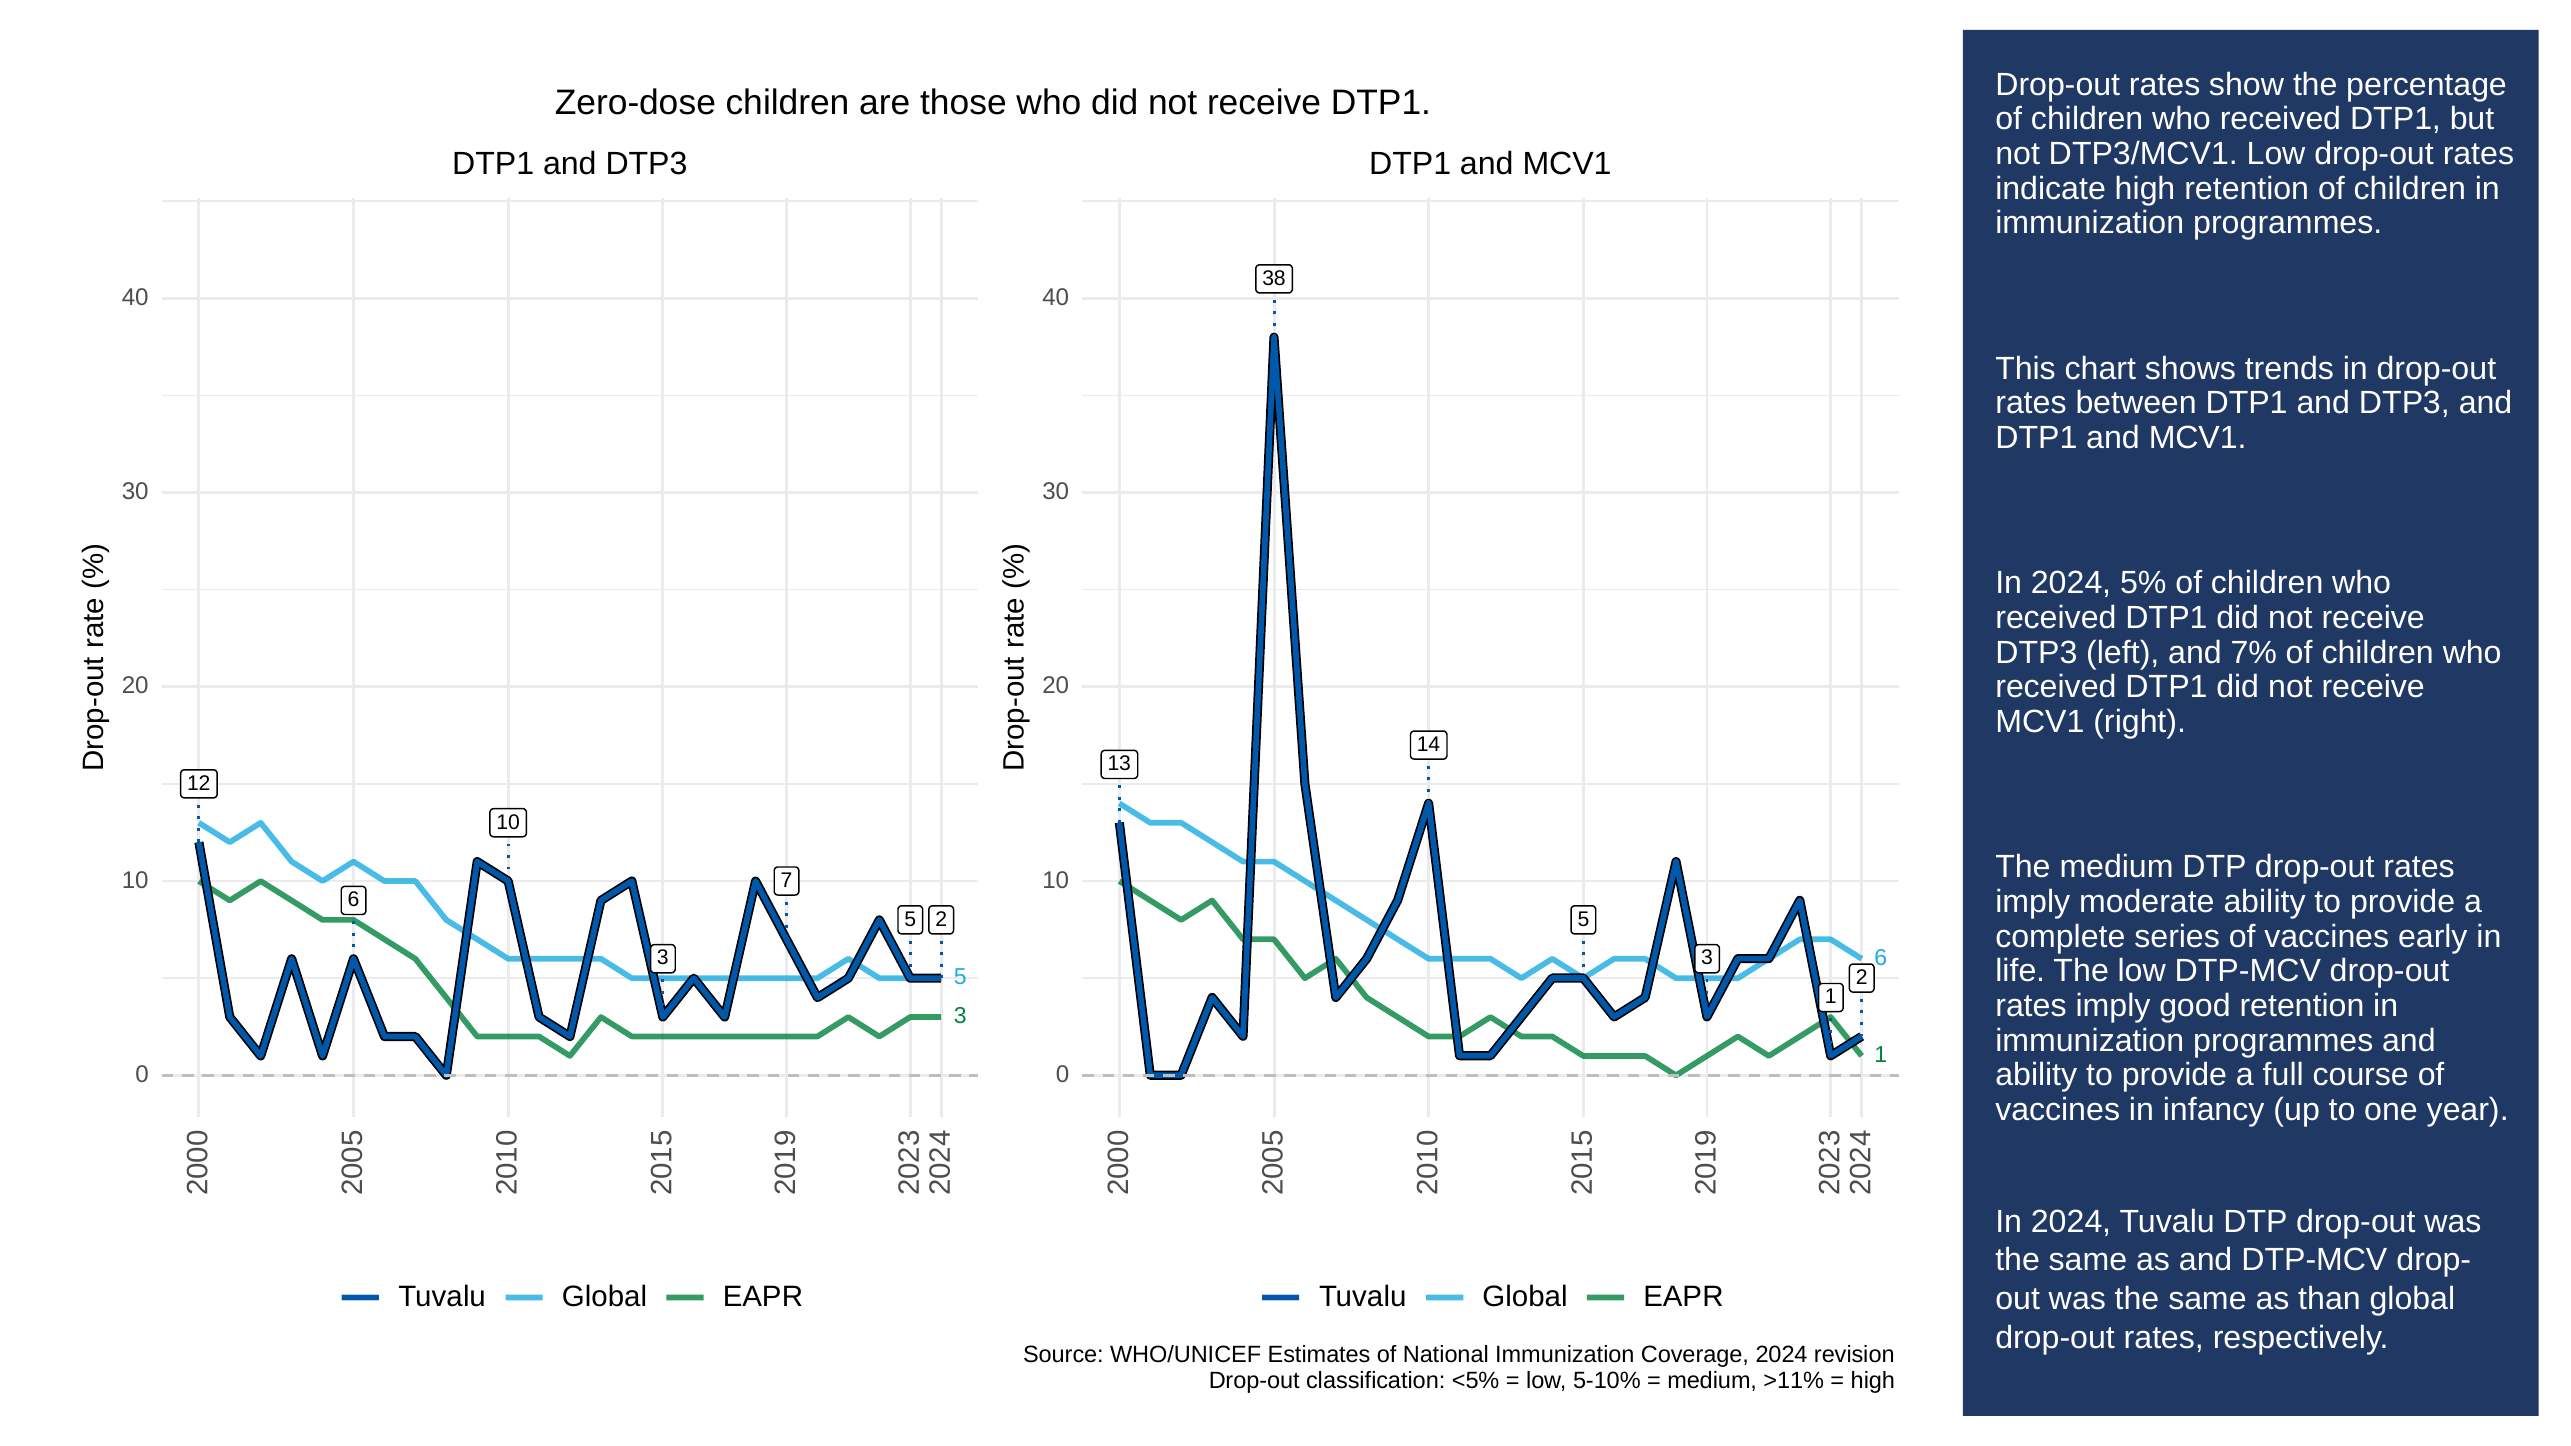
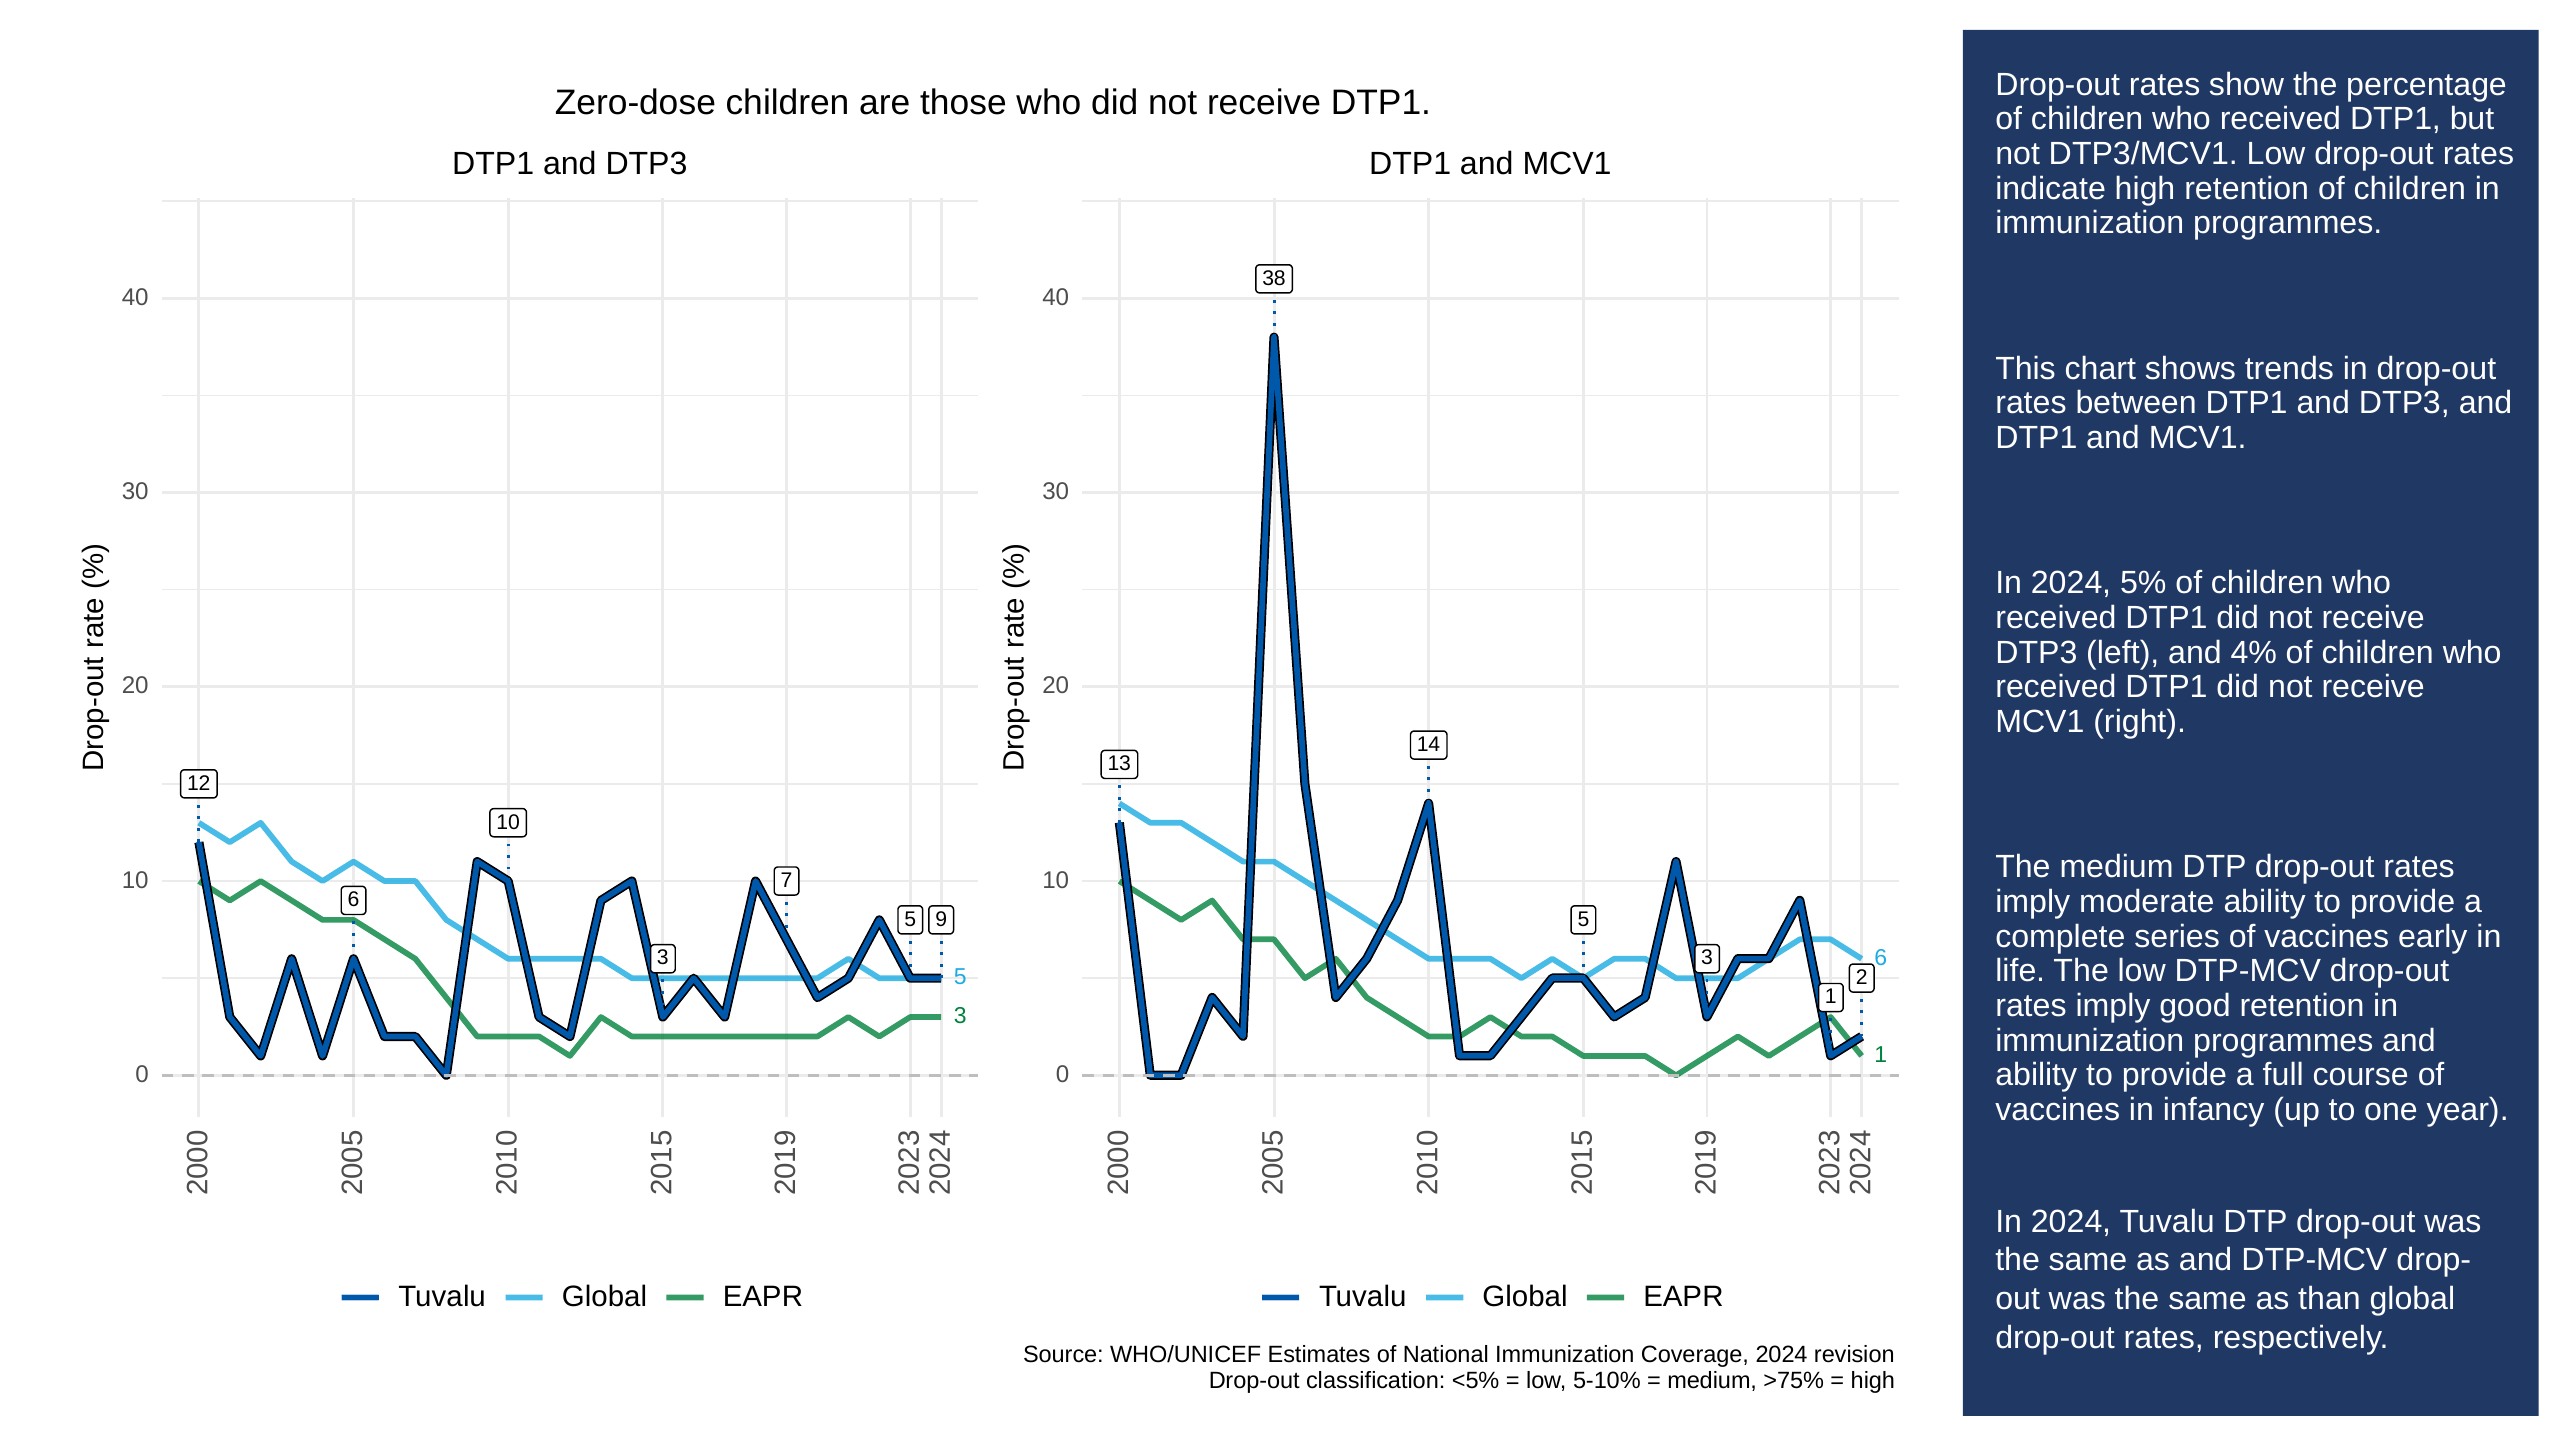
7%: 7% -> 4%
2 at (941, 919): 2 -> 9
>11%: >11% -> >75%
